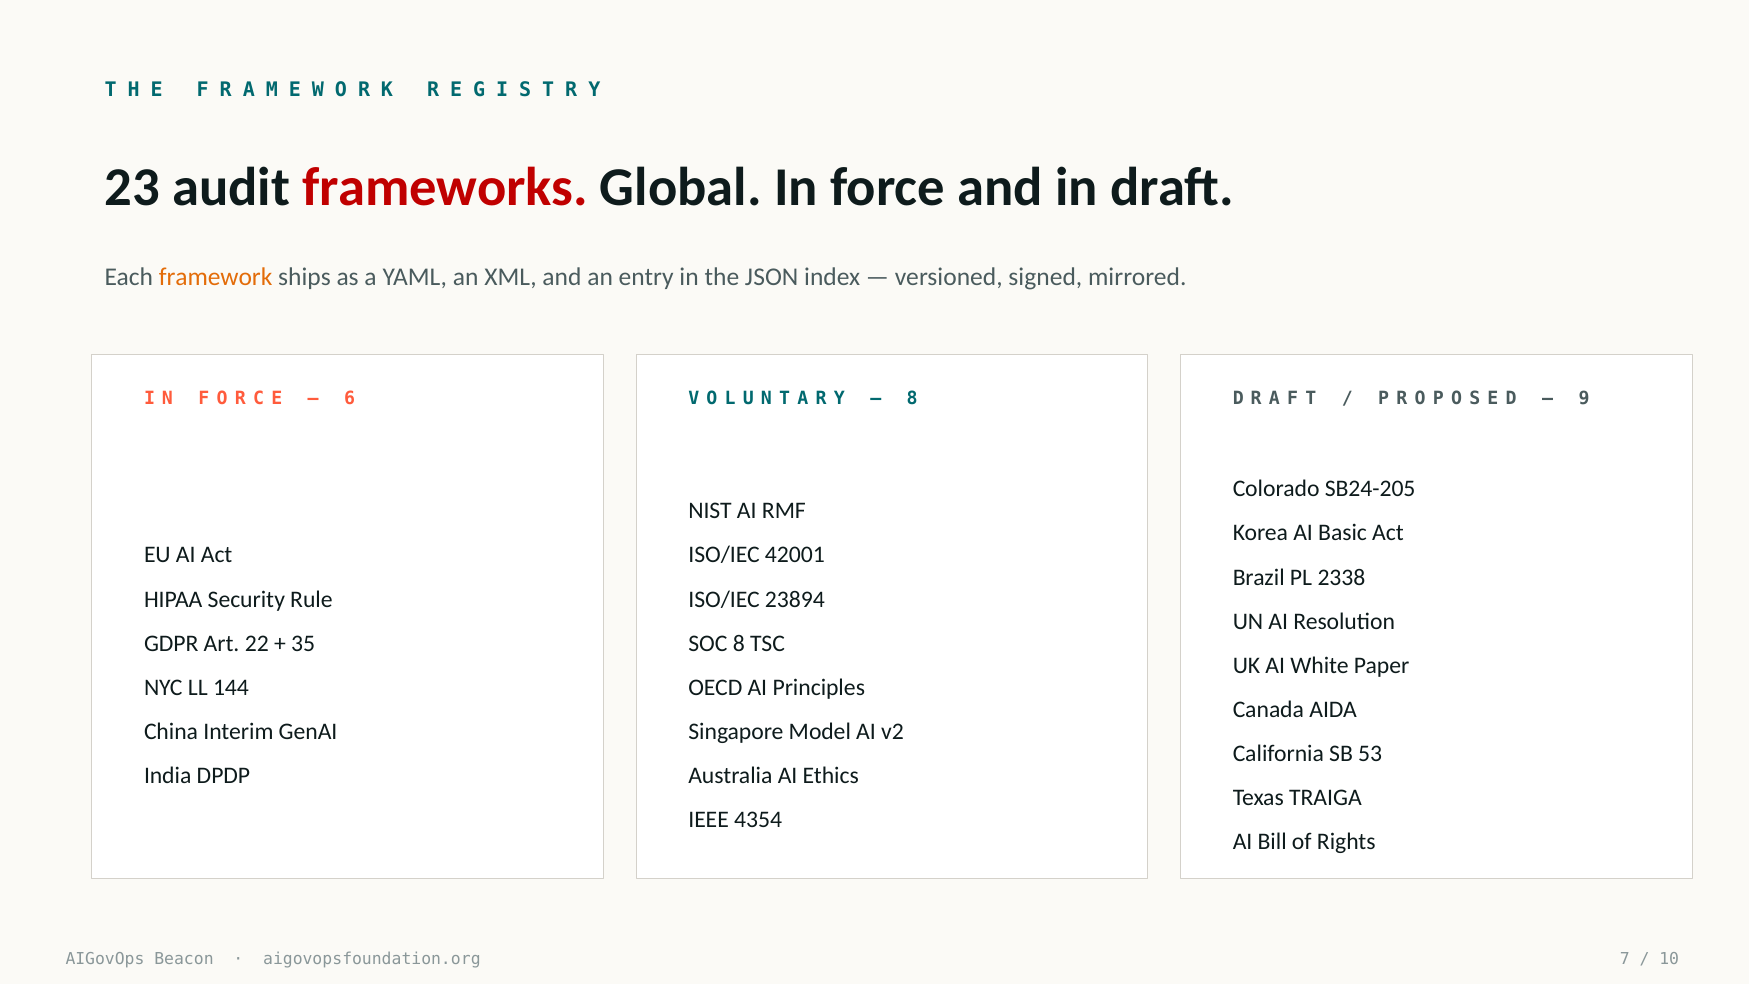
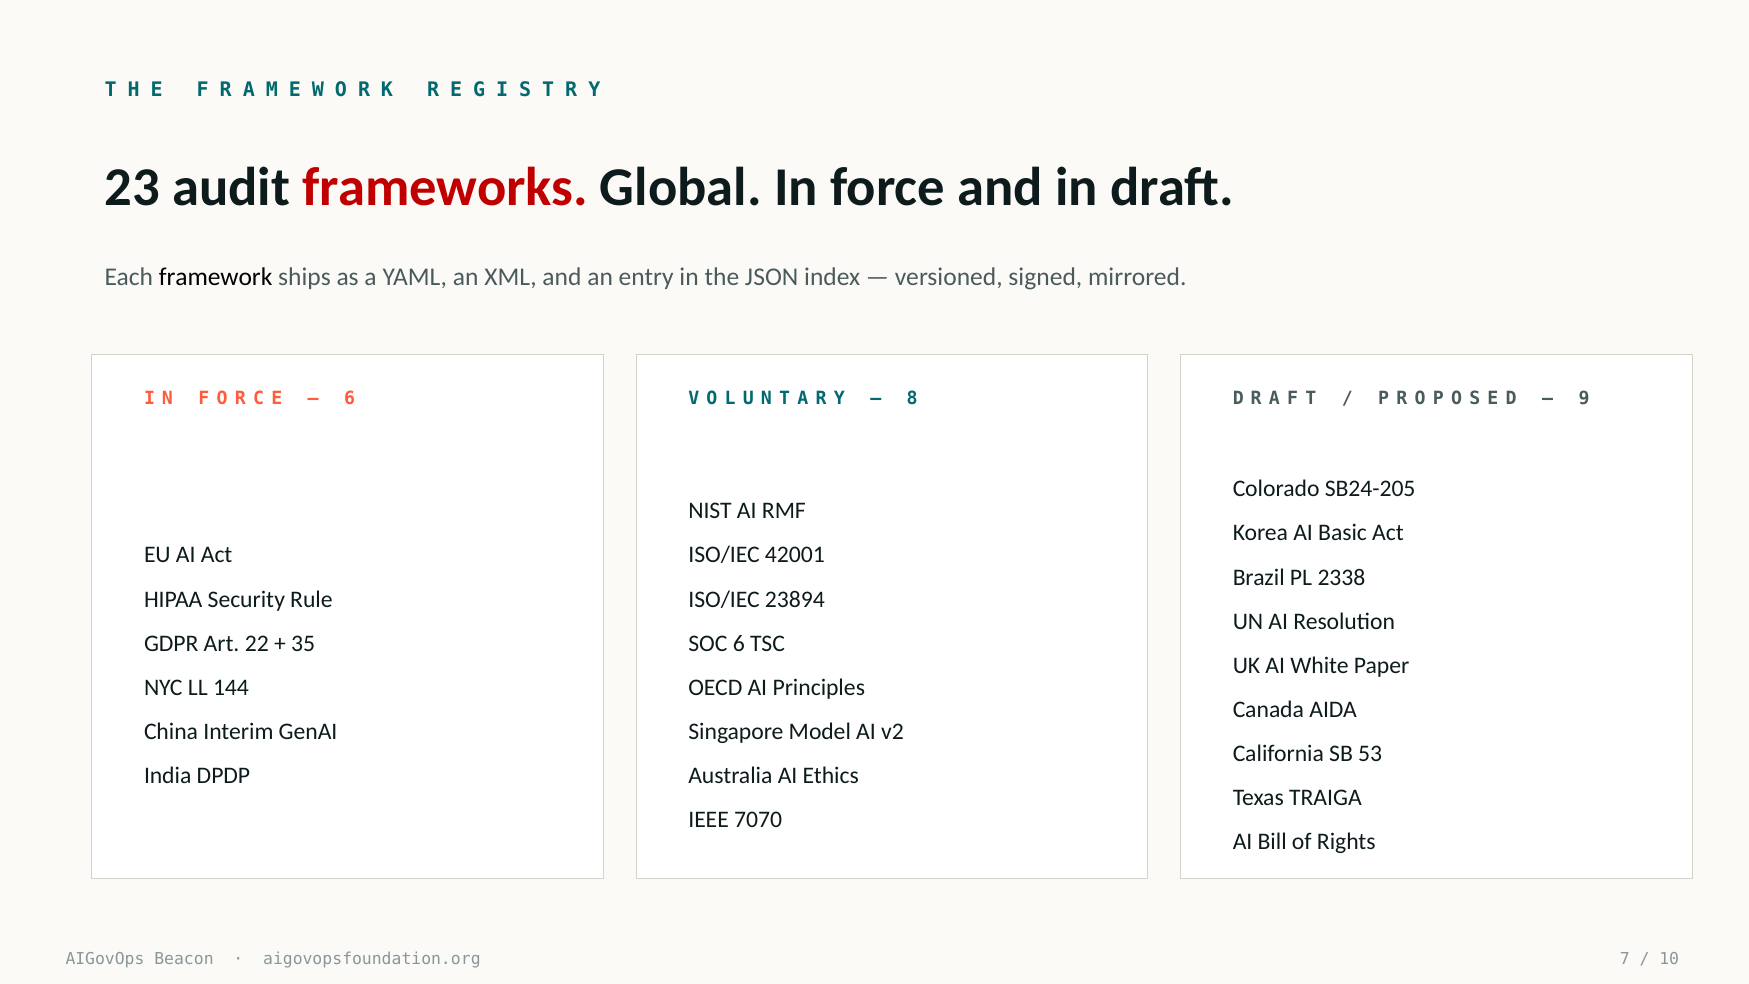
framework colour: orange -> black
SOC 8: 8 -> 6
4354: 4354 -> 7070
